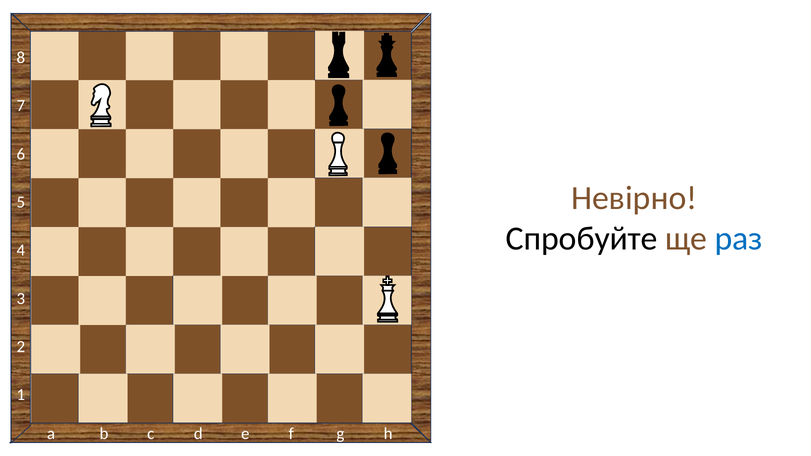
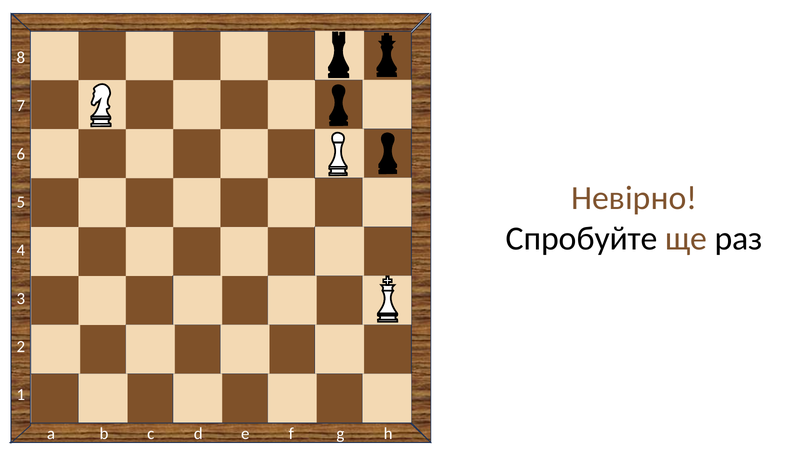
раз colour: blue -> black
